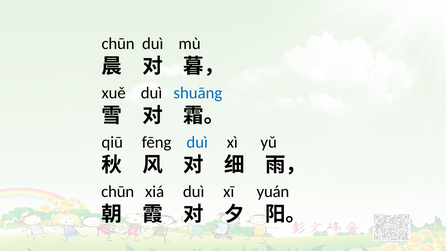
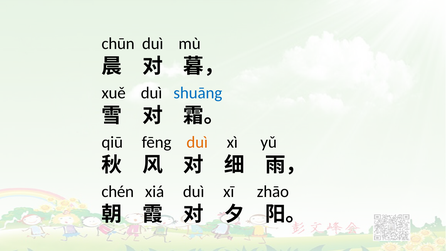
duì at (197, 142) colour: blue -> orange
chūn at (118, 191): chūn -> chén
yuán: yuán -> zhāo
